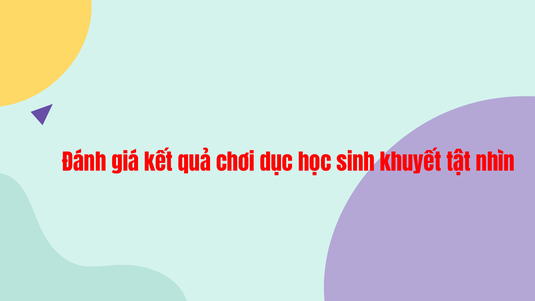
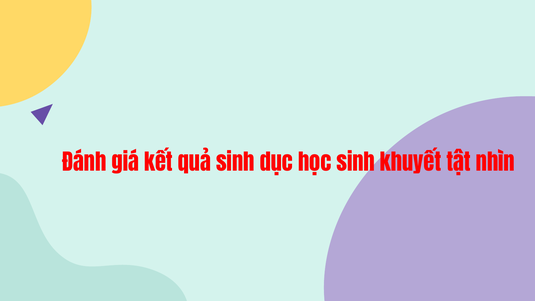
quả chơi: chơi -> sinh
